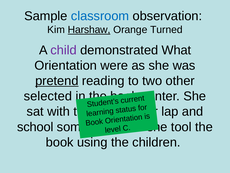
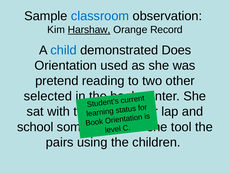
Turned: Turned -> Record
child colour: purple -> blue
What: What -> Does
were: were -> used
pretend underline: present -> none
book at (60, 142): book -> pairs
